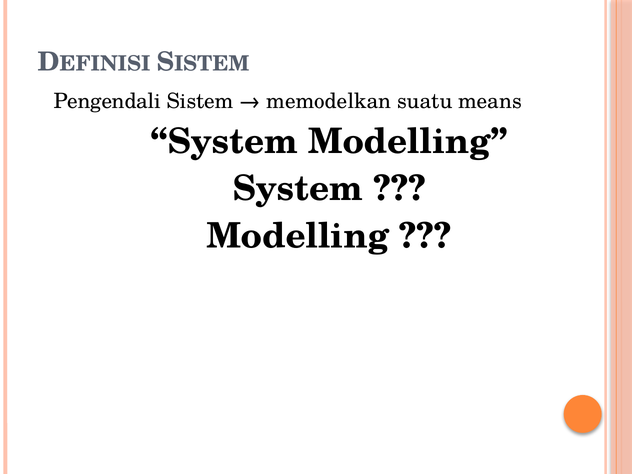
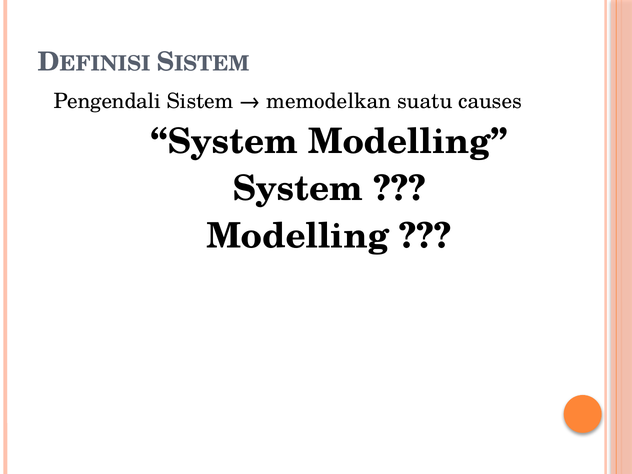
means: means -> causes
